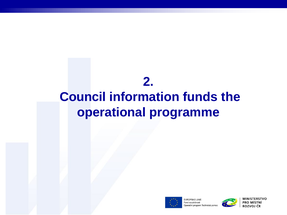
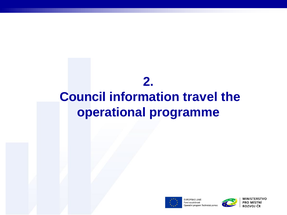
funds: funds -> travel
